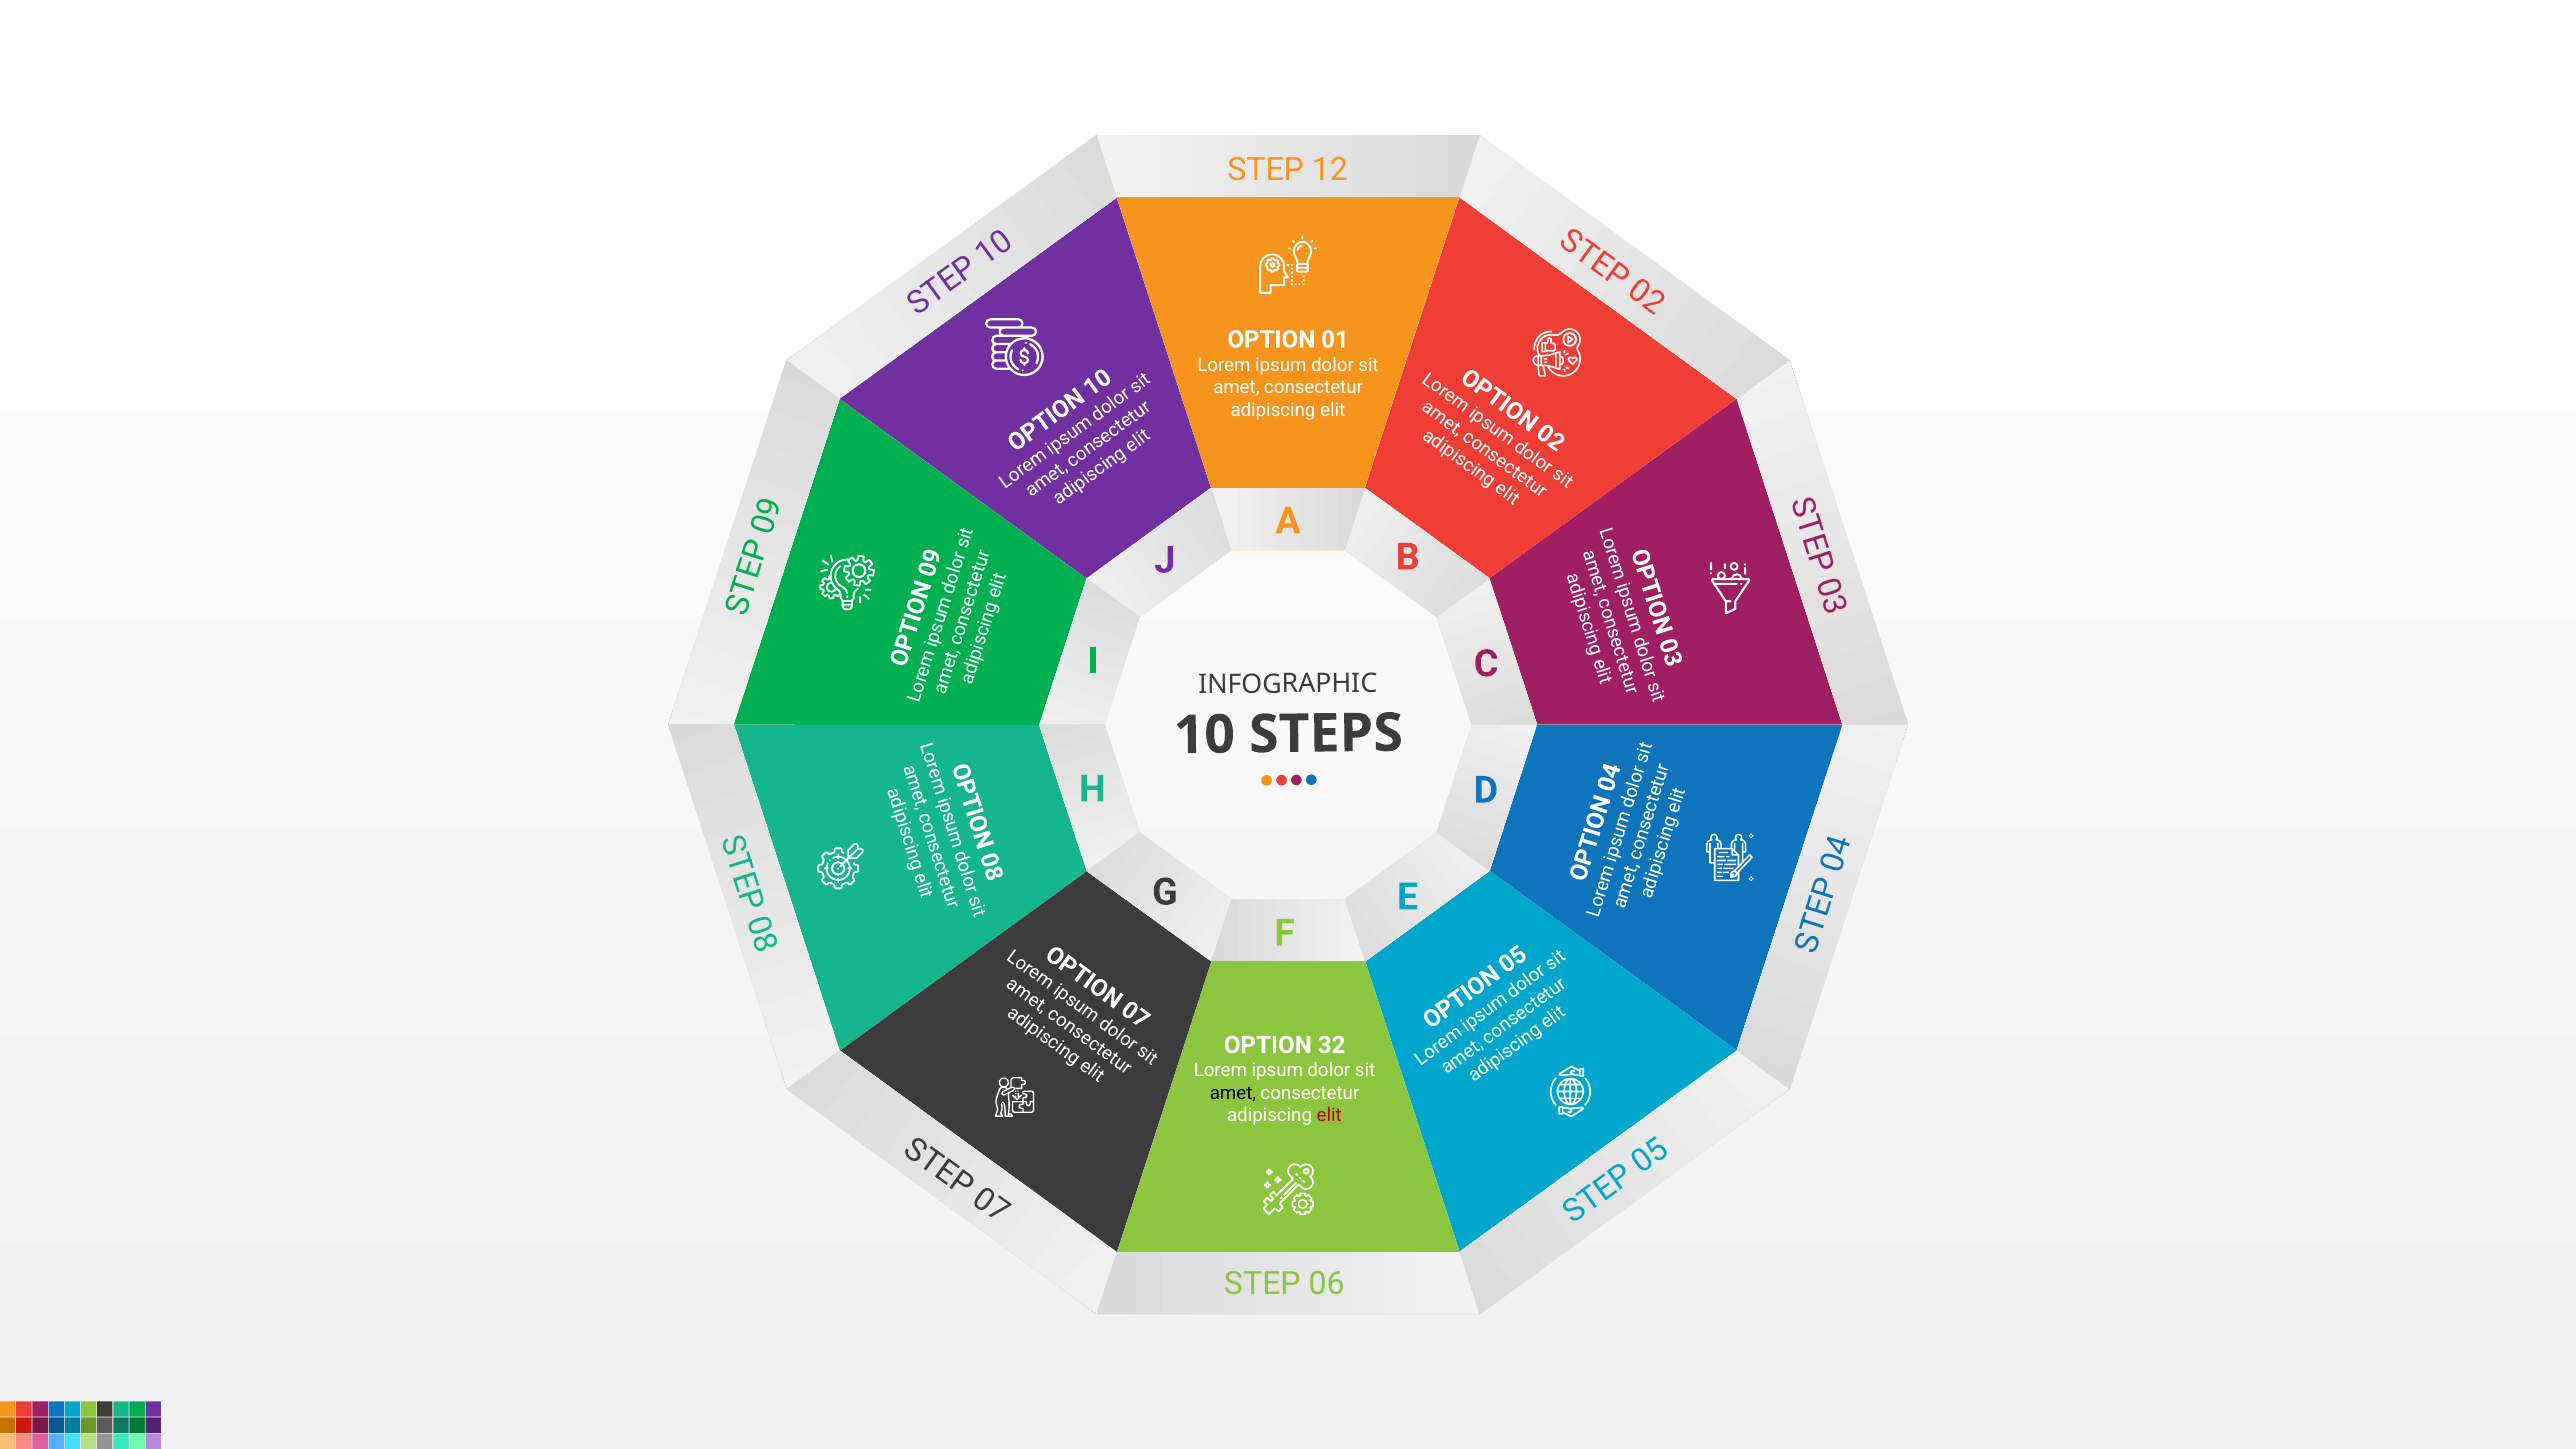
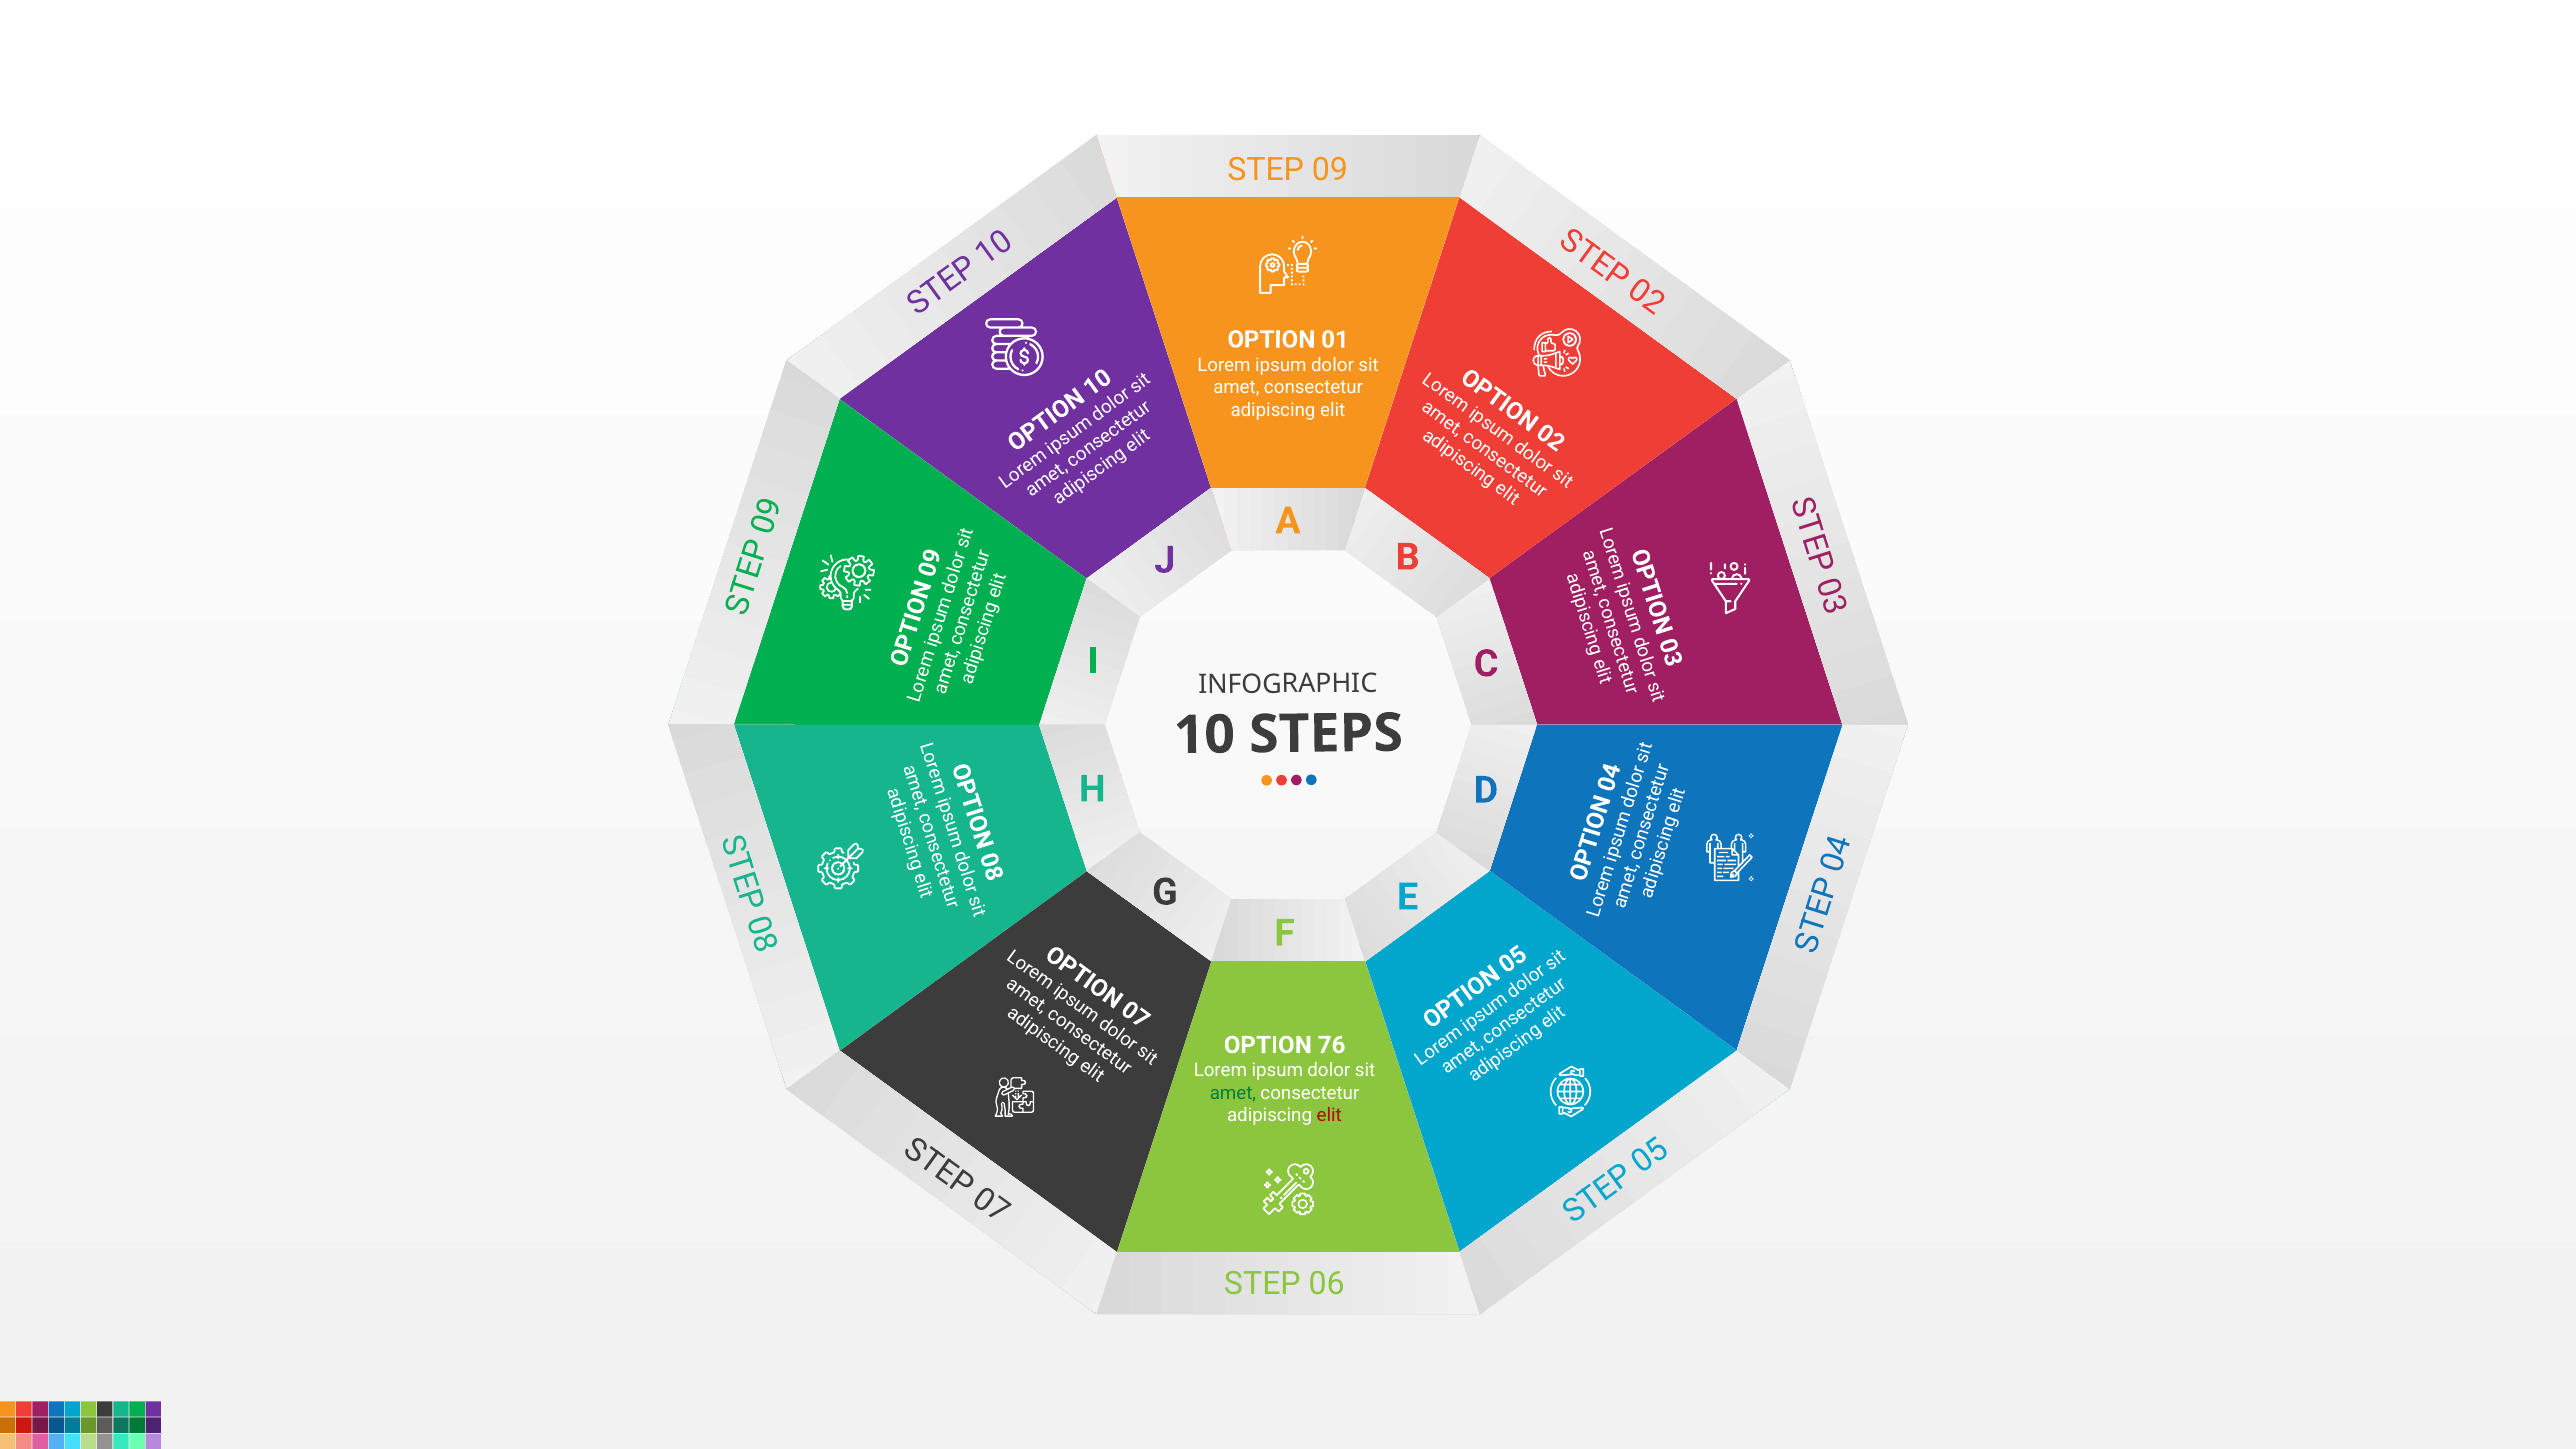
12: 12 -> 09
32: 32 -> 76
amet at (1233, 1093) colour: black -> green
